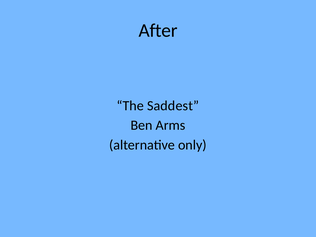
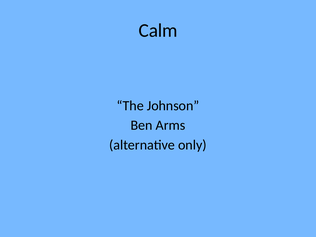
After: After -> Calm
Saddest: Saddest -> Johnson
